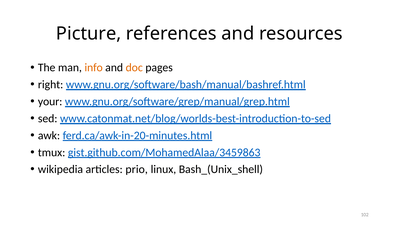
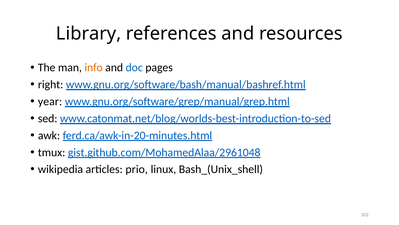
Picture: Picture -> Library
doc colour: orange -> blue
your: your -> year
gist.github.com/MohamedAlaa/3459863: gist.github.com/MohamedAlaa/3459863 -> gist.github.com/MohamedAlaa/2961048
